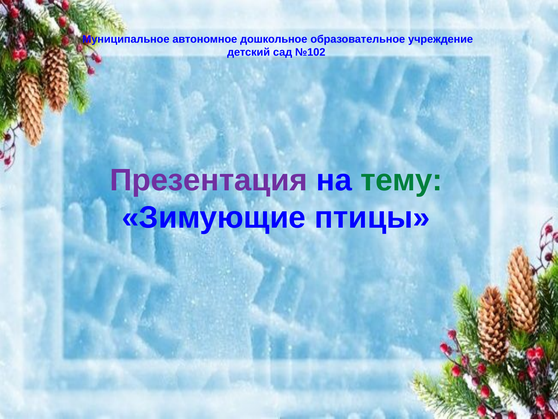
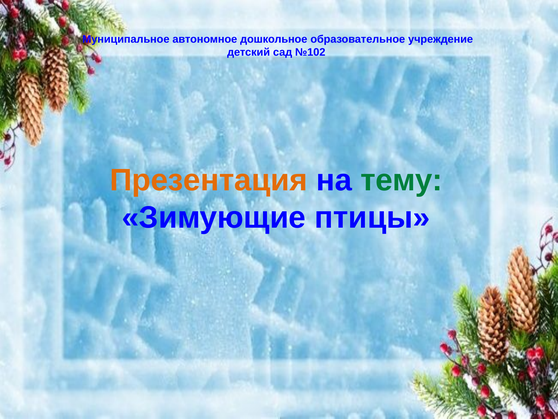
Презентация colour: purple -> orange
